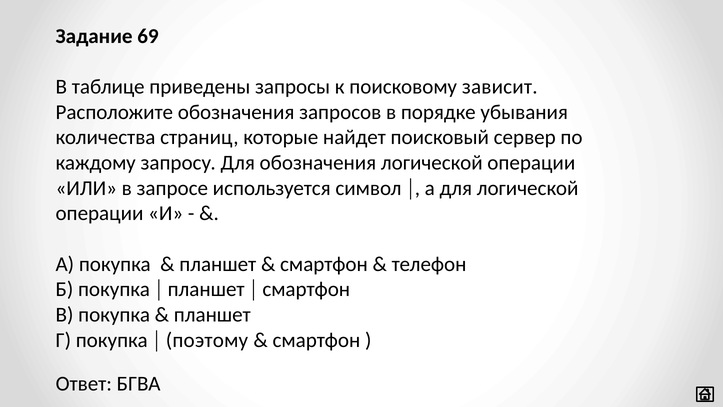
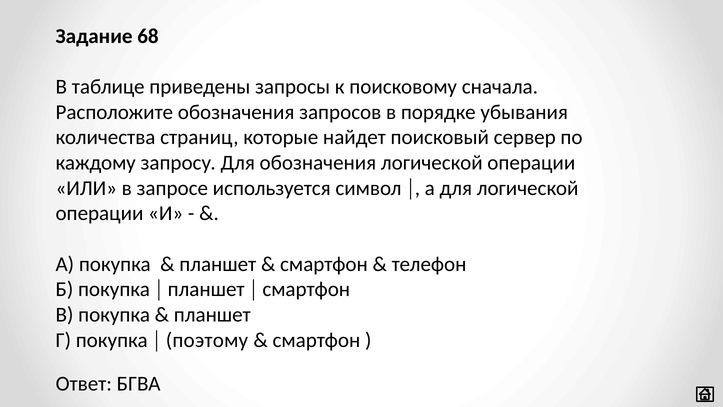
69: 69 -> 68
зависит: зависит -> сначала
